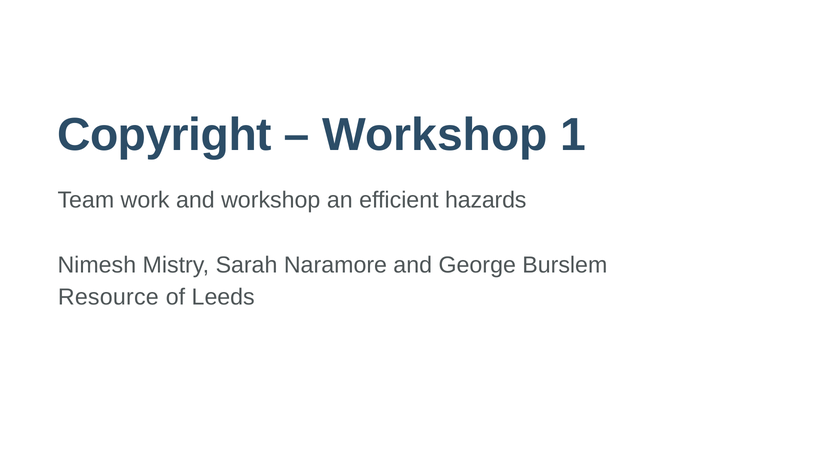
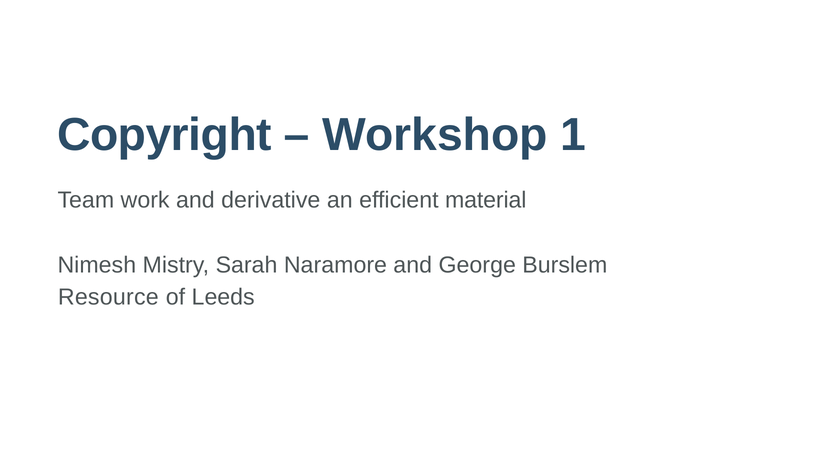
and workshop: workshop -> derivative
hazards: hazards -> material
